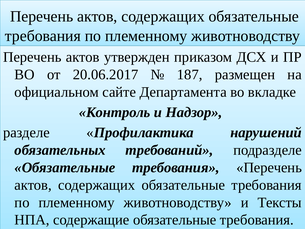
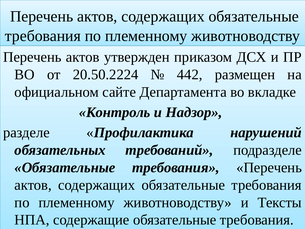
20.06.2017: 20.06.2017 -> 20.50.2224
187: 187 -> 442
